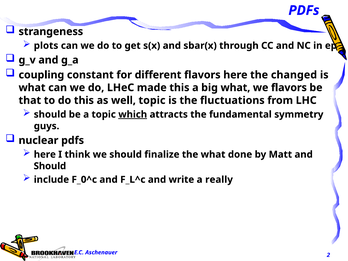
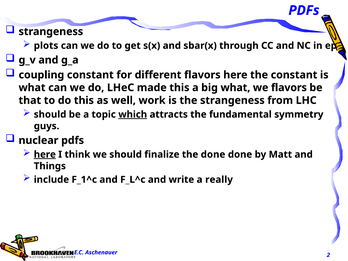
the changed: changed -> constant
well topic: topic -> work
the fluctuations: fluctuations -> strangeness
here at (45, 154) underline: none -> present
the what: what -> done
Should at (50, 166): Should -> Things
F_0^c: F_0^c -> F_1^c
